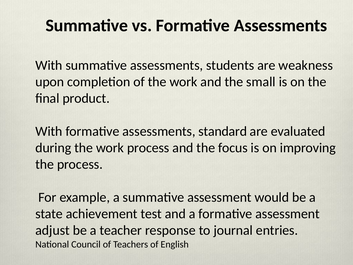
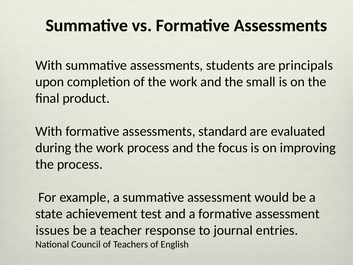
weakness: weakness -> principals
adjust: adjust -> issues
